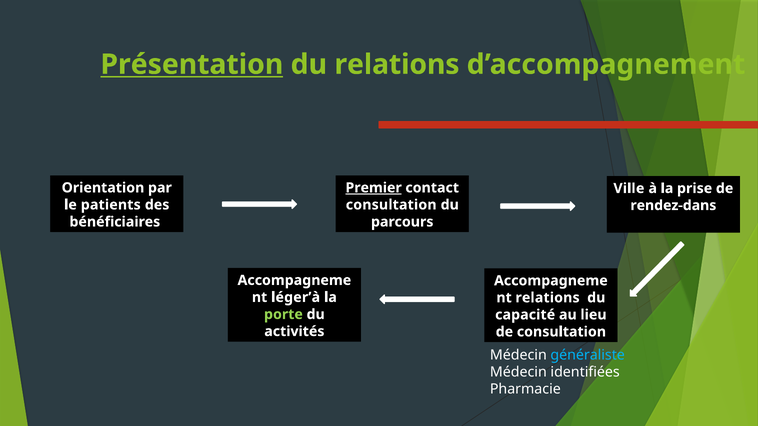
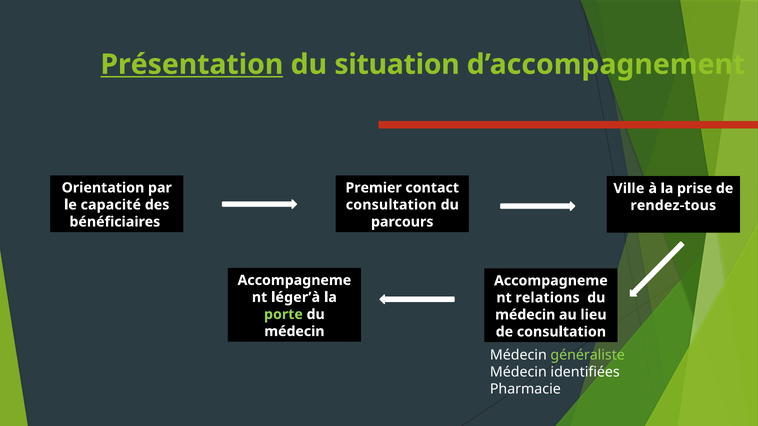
du relations: relations -> situation
Premier underline: present -> none
patients: patients -> capacité
rendez-dans: rendez-dans -> rendez-tous
capacité at (525, 315): capacité -> médecin
activités at (294, 332): activités -> médecin
généraliste colour: light blue -> light green
